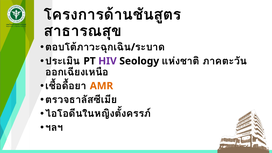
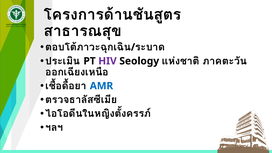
AMR colour: orange -> blue
